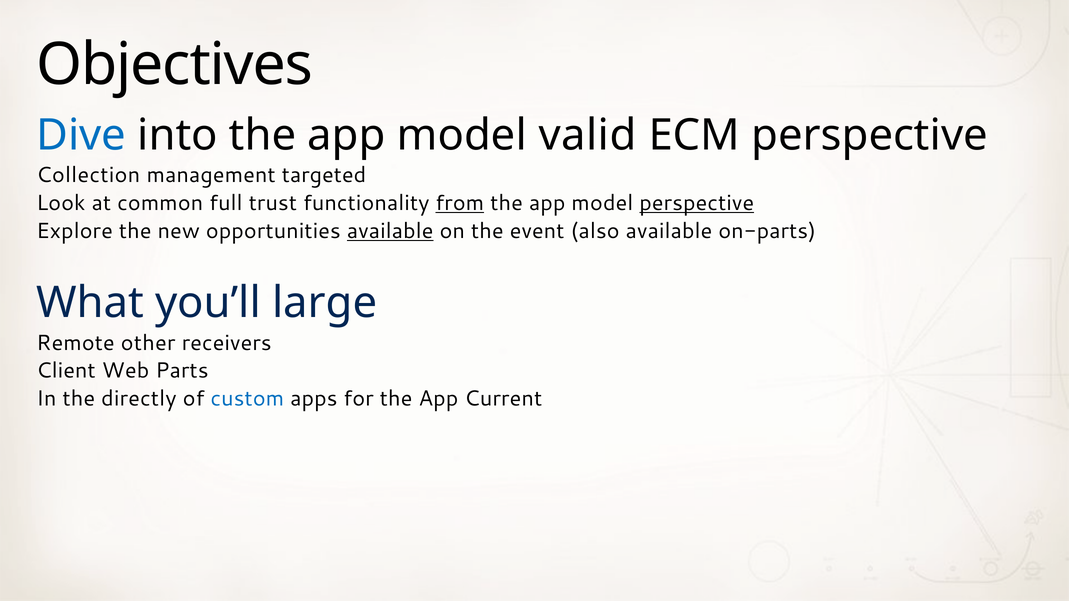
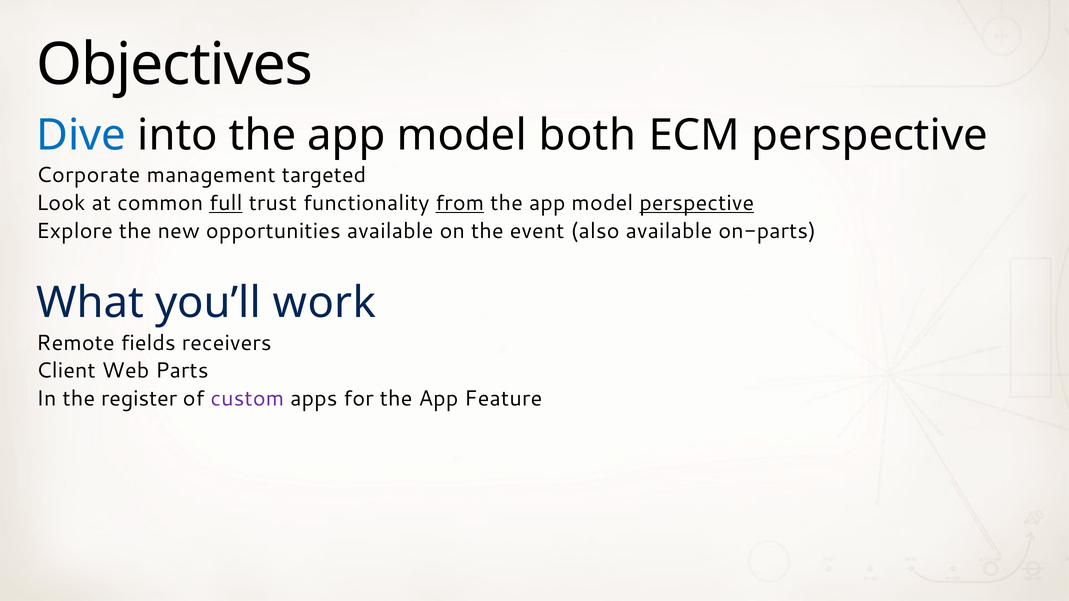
valid: valid -> both
Collection: Collection -> Corporate
full underline: none -> present
available at (390, 231) underline: present -> none
large: large -> work
other: other -> fields
directly: directly -> register
custom colour: blue -> purple
Current: Current -> Feature
